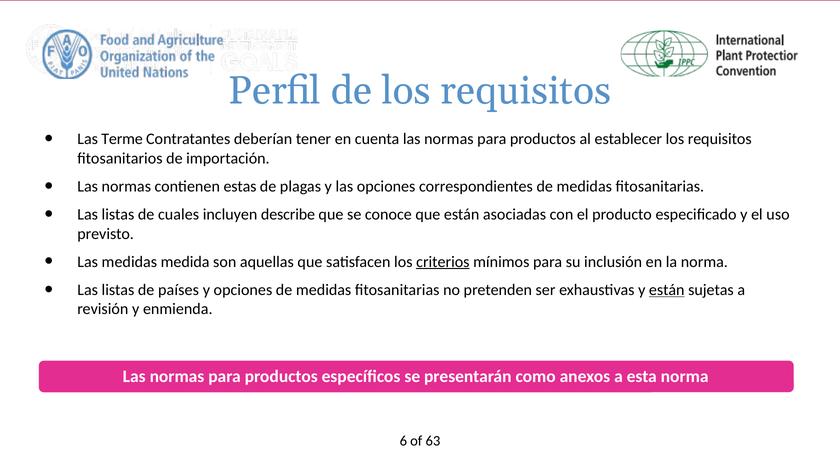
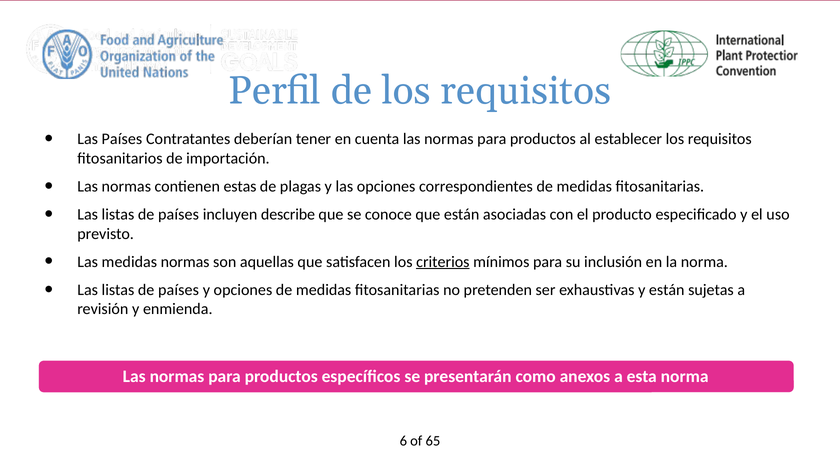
Las Terme: Terme -> Países
cuales at (179, 214): cuales -> países
medidas medida: medida -> normas
están at (667, 290) underline: present -> none
63: 63 -> 65
